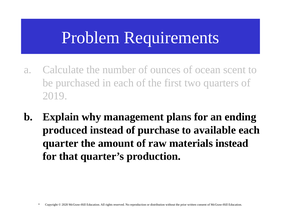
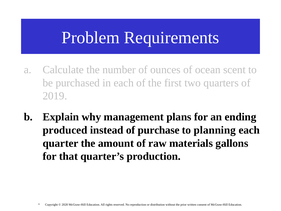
available: available -> planning
materials instead: instead -> gallons
